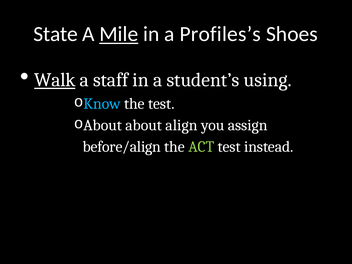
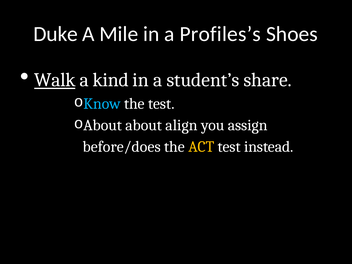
State: State -> Duke
Mile underline: present -> none
staff: staff -> kind
using: using -> share
before/align: before/align -> before/does
ACT colour: light green -> yellow
